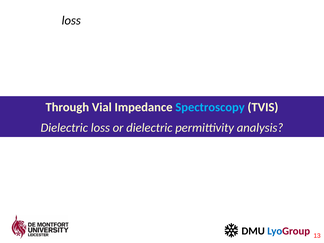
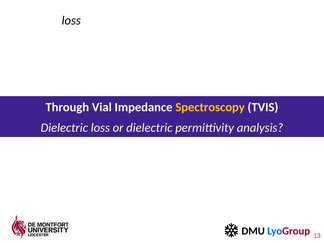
Spectroscopy colour: light blue -> yellow
